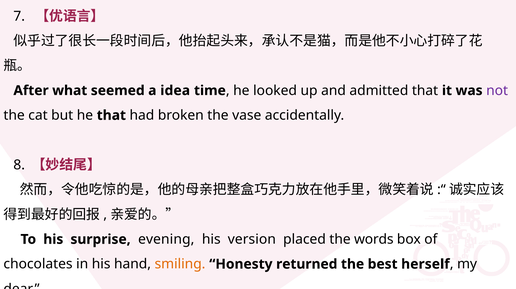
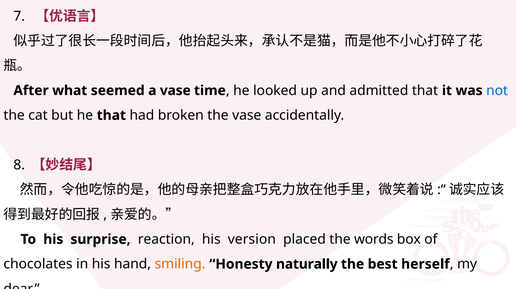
a idea: idea -> vase
not colour: purple -> blue
evening: evening -> reaction
returned: returned -> naturally
